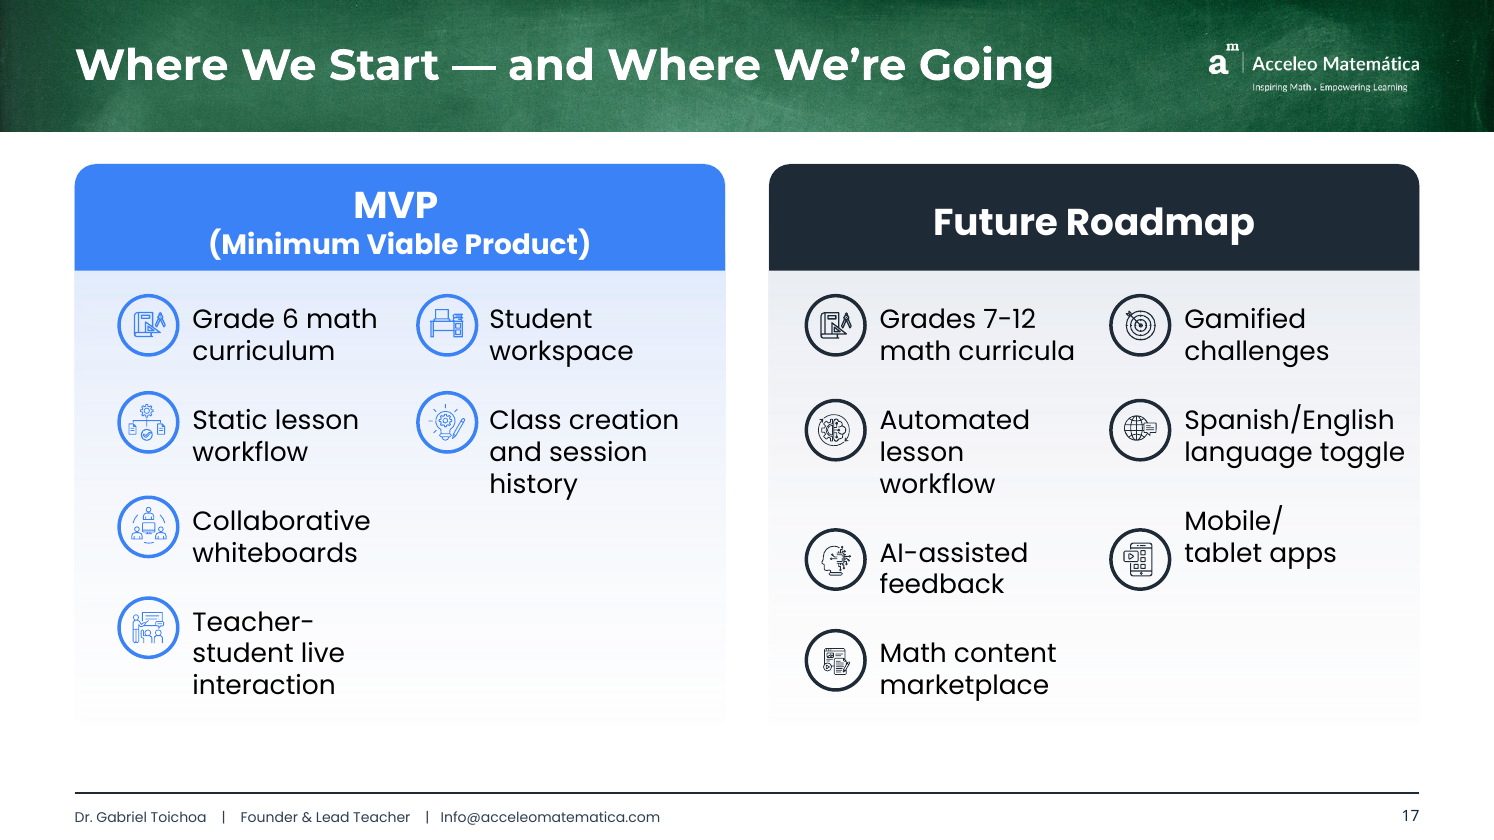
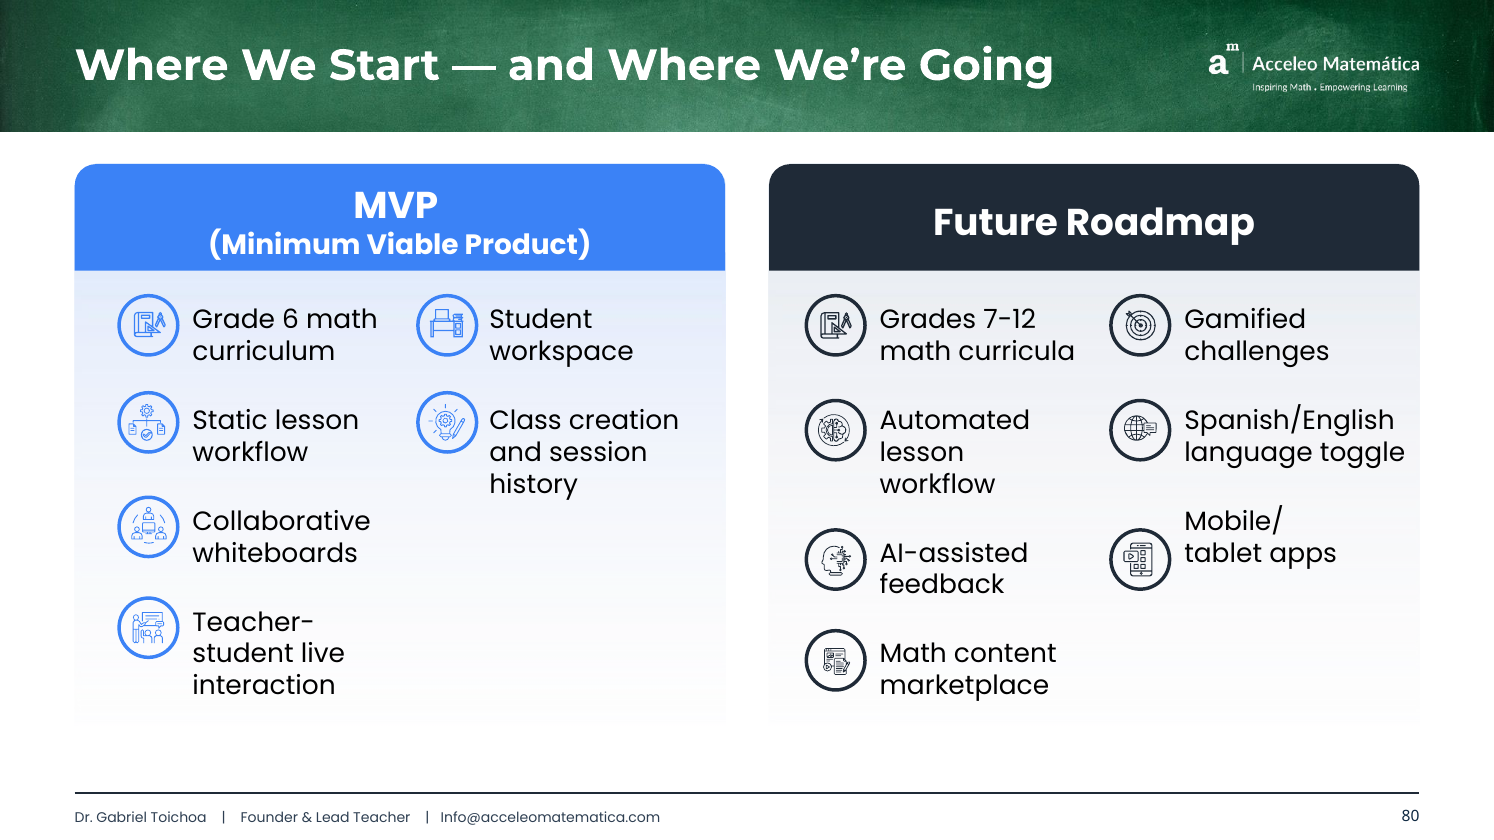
17: 17 -> 80
